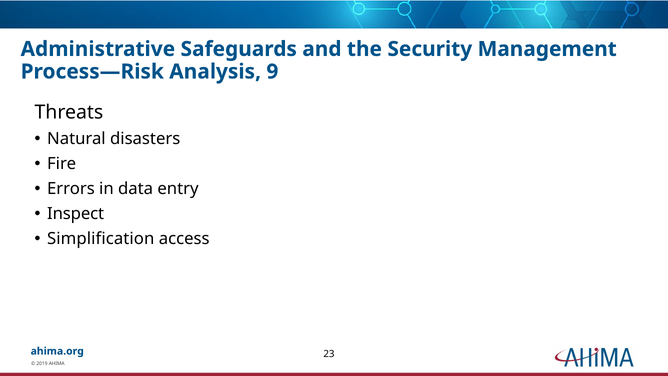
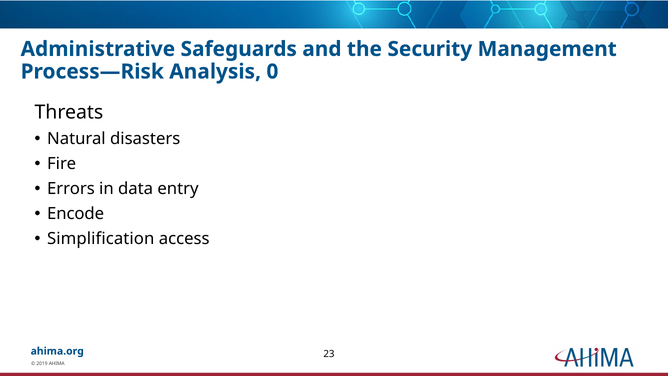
9: 9 -> 0
Inspect: Inspect -> Encode
